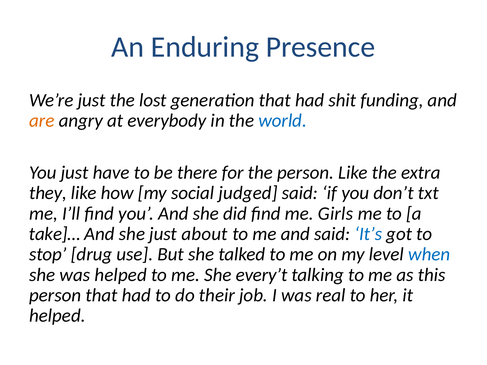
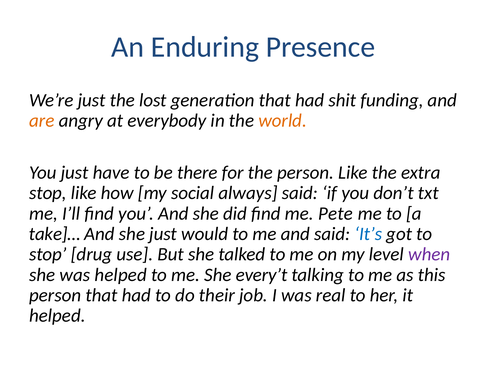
world colour: blue -> orange
they at (48, 193): they -> stop
judged: judged -> always
Girls: Girls -> Pete
about: about -> would
when colour: blue -> purple
